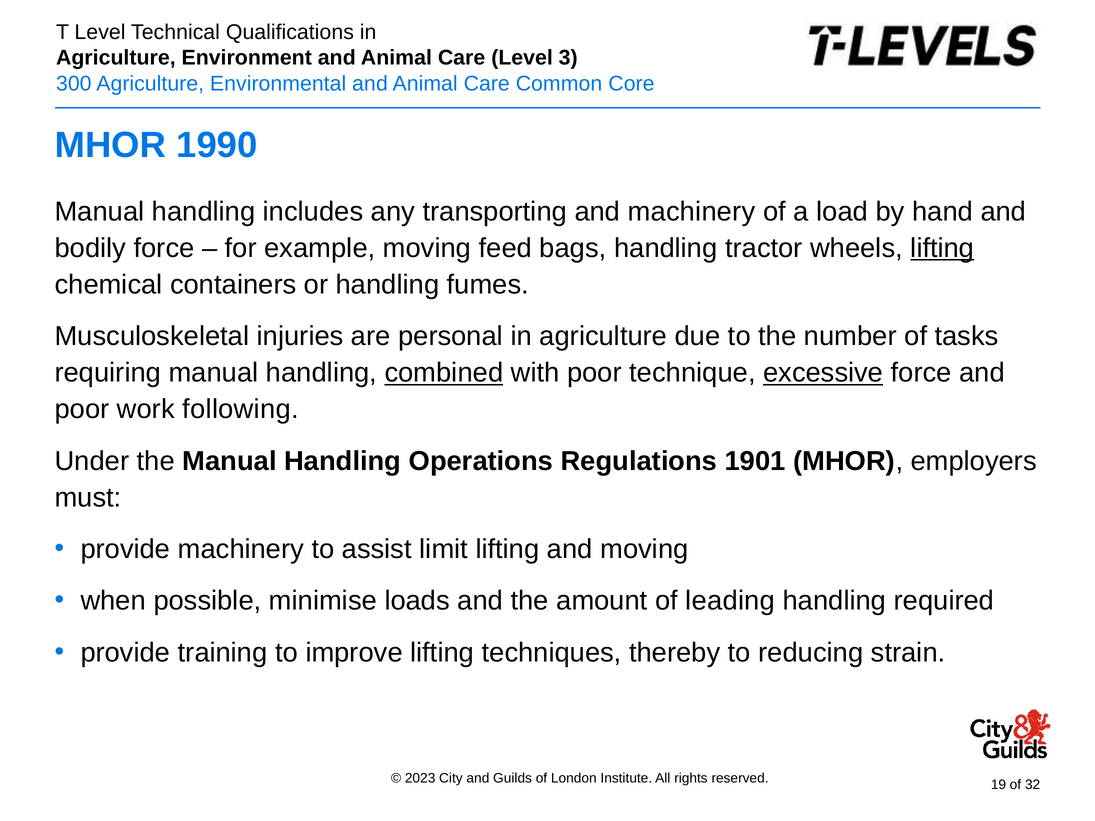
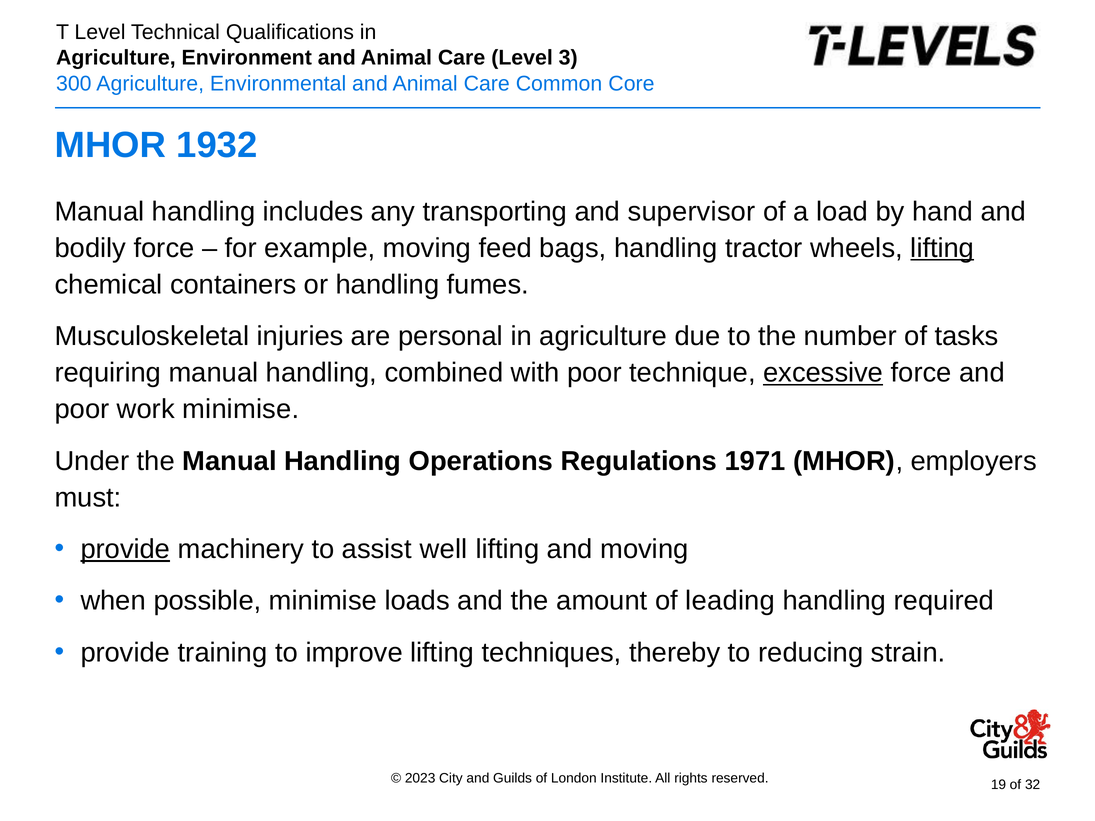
1990: 1990 -> 1932
and machinery: machinery -> supervisor
combined underline: present -> none
work following: following -> minimise
1901: 1901 -> 1971
provide at (125, 549) underline: none -> present
limit: limit -> well
